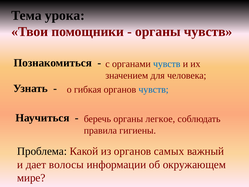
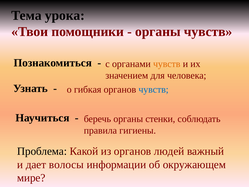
чувств at (167, 64) colour: blue -> orange
легкое: легкое -> стенки
самых: самых -> людей
